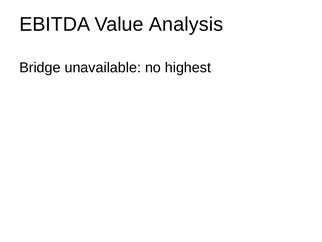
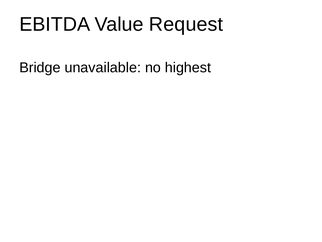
Analysis: Analysis -> Request
